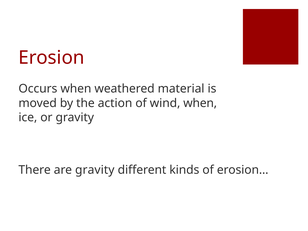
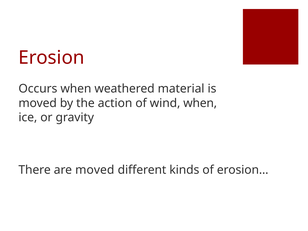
are gravity: gravity -> moved
